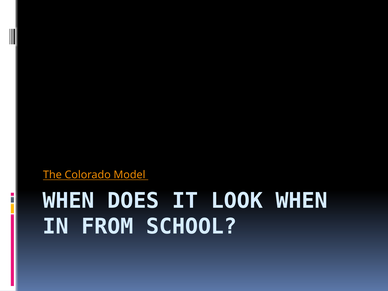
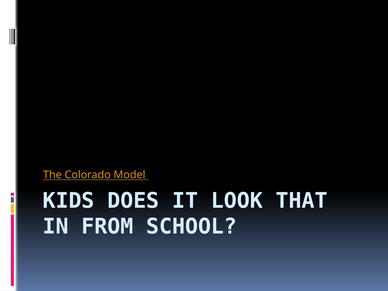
WHEN at (69, 201): WHEN -> KIDS
LOOK WHEN: WHEN -> THAT
